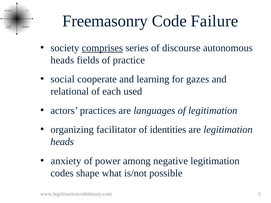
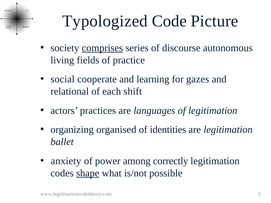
Freemasonry: Freemasonry -> Typologized
Failure: Failure -> Picture
heads at (62, 60): heads -> living
used: used -> shift
facilitator: facilitator -> organised
heads at (62, 142): heads -> ballet
negative: negative -> correctly
shape underline: none -> present
